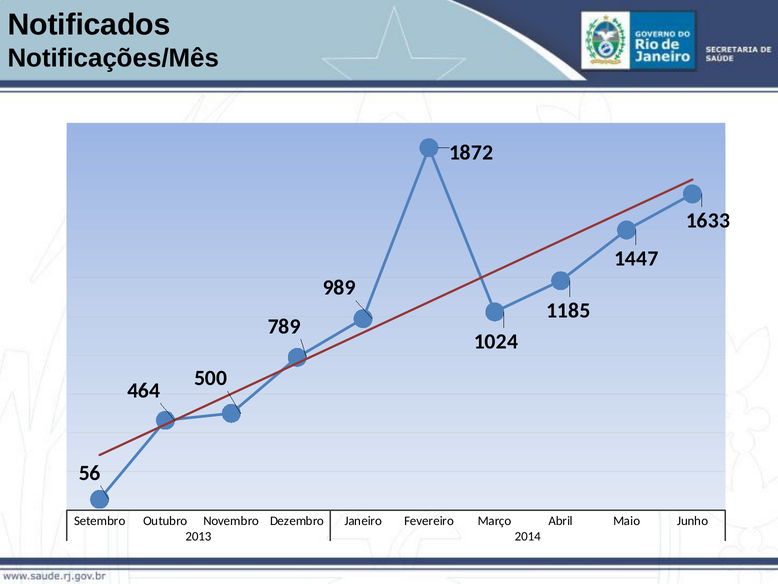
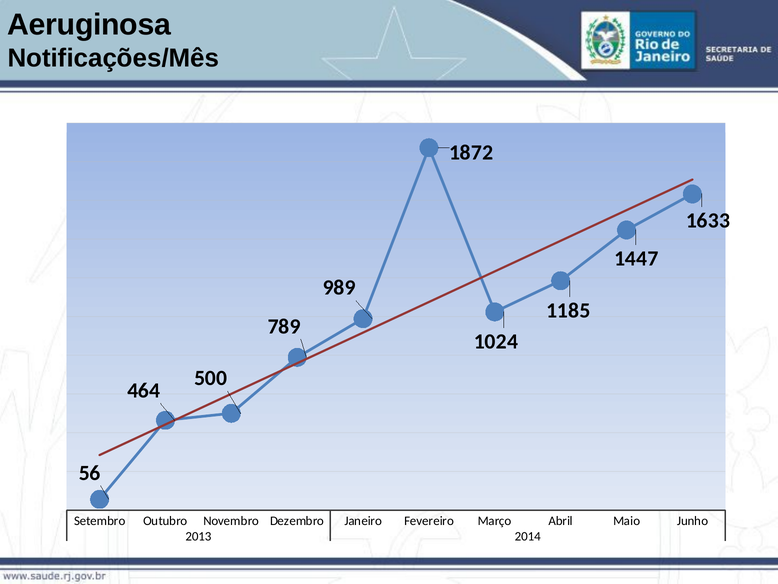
Notificados: Notificados -> Aeruginosa
